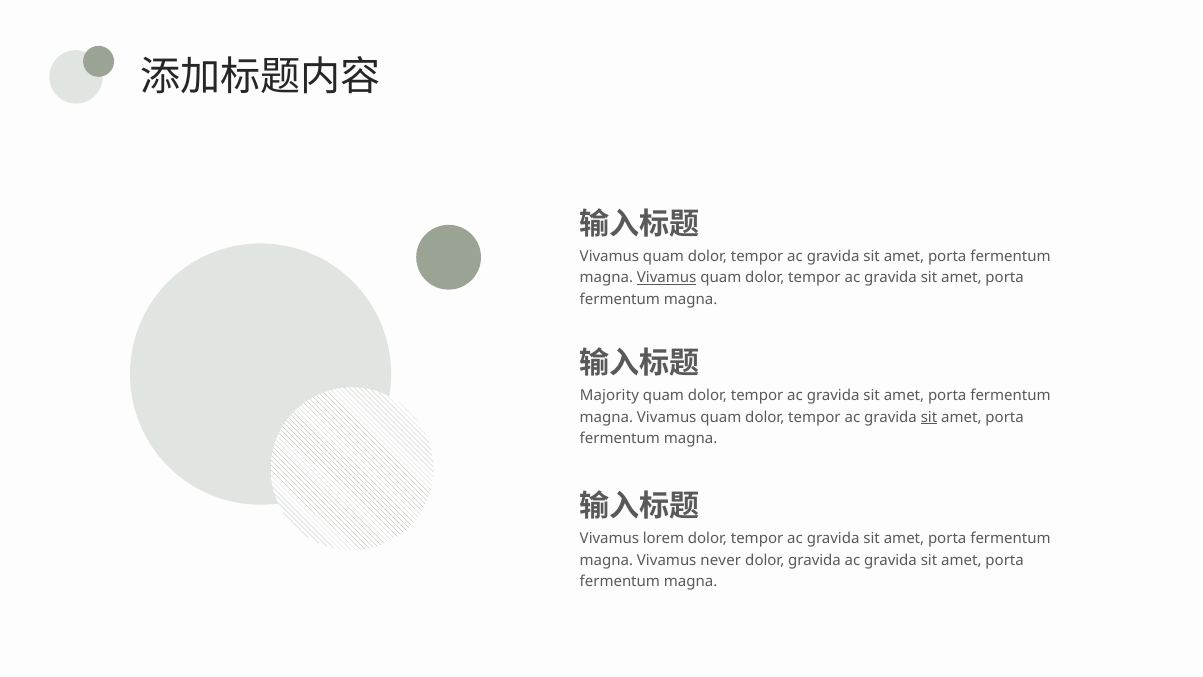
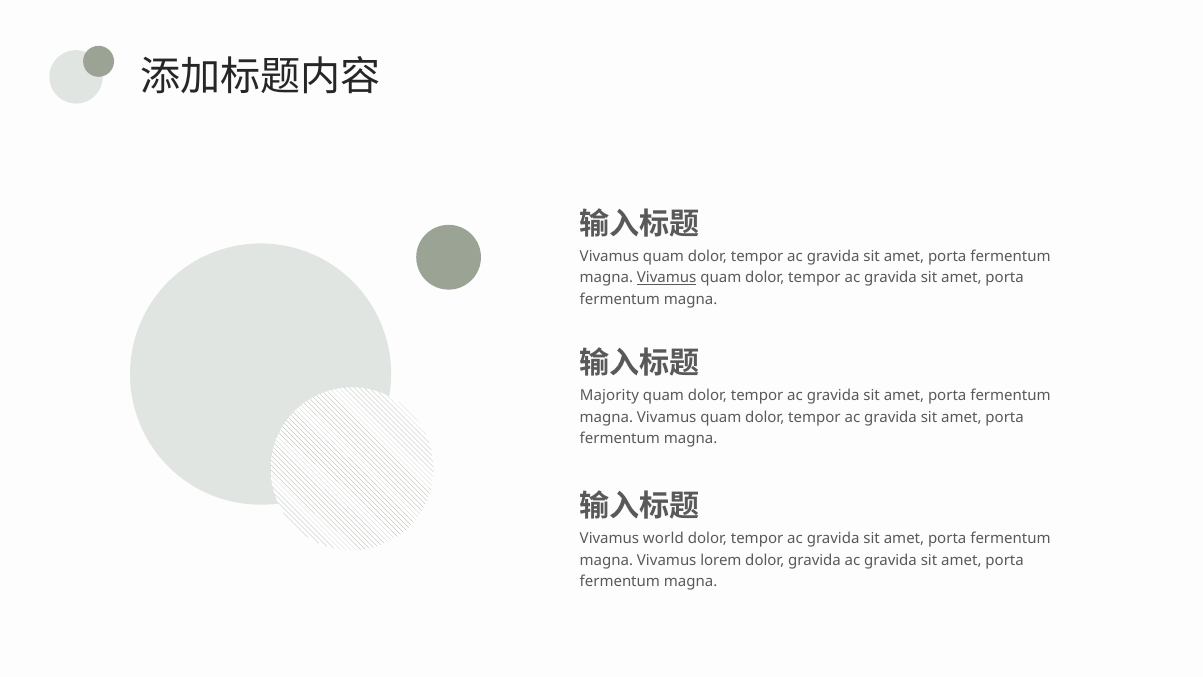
sit at (929, 417) underline: present -> none
lorem: lorem -> world
never: never -> lorem
